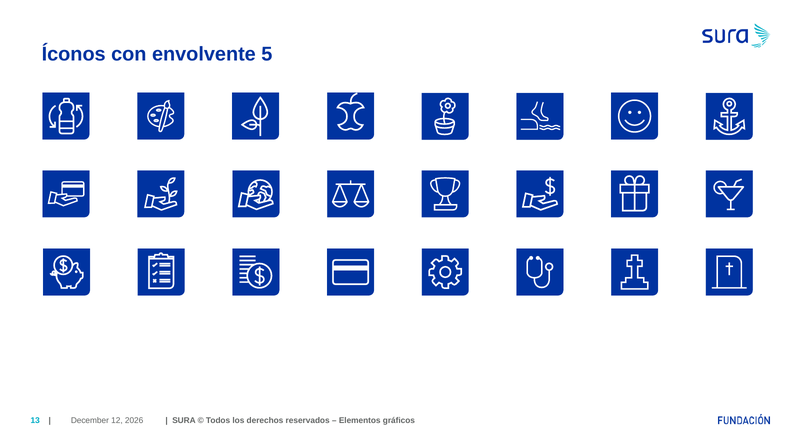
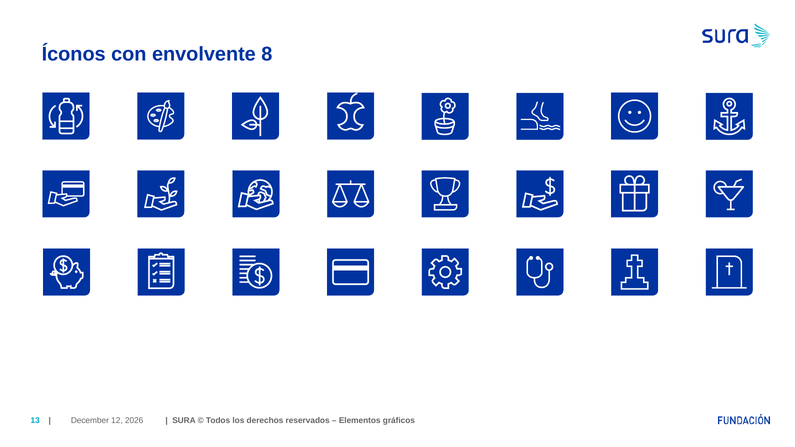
5: 5 -> 8
